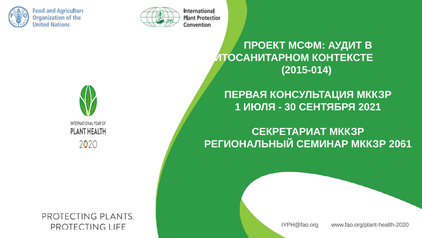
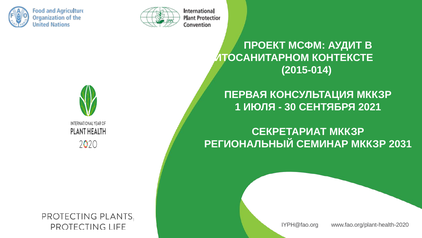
2061: 2061 -> 2031
